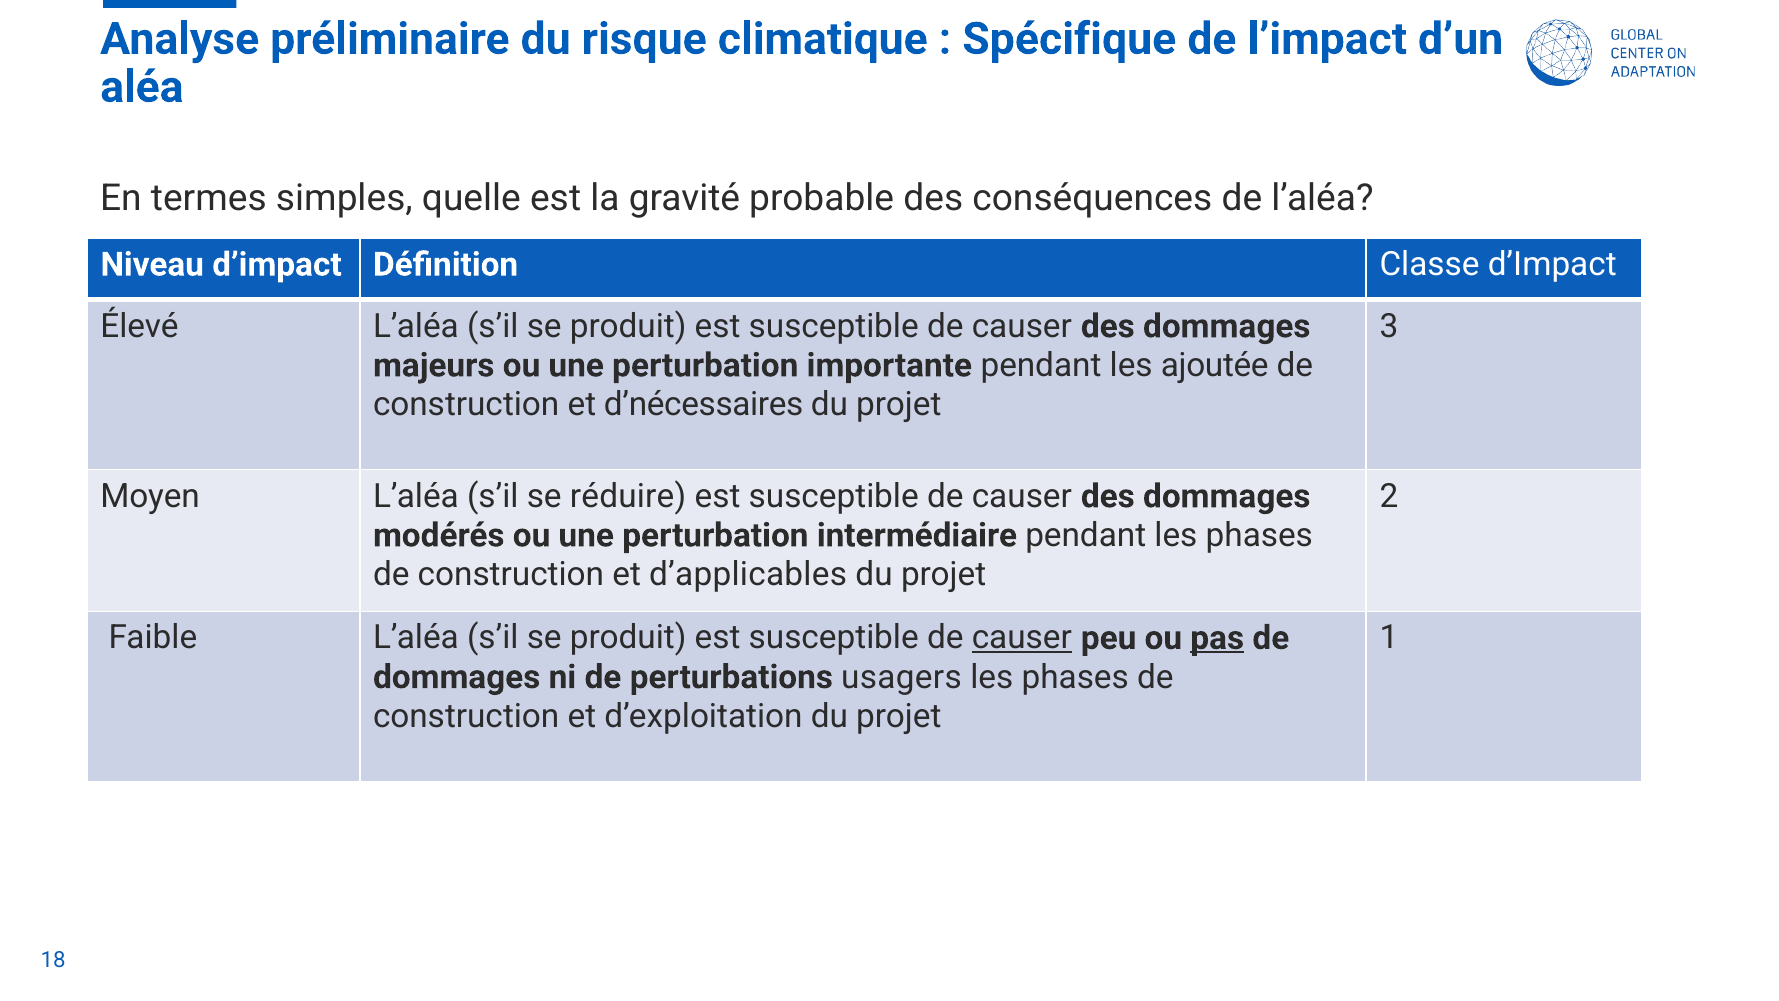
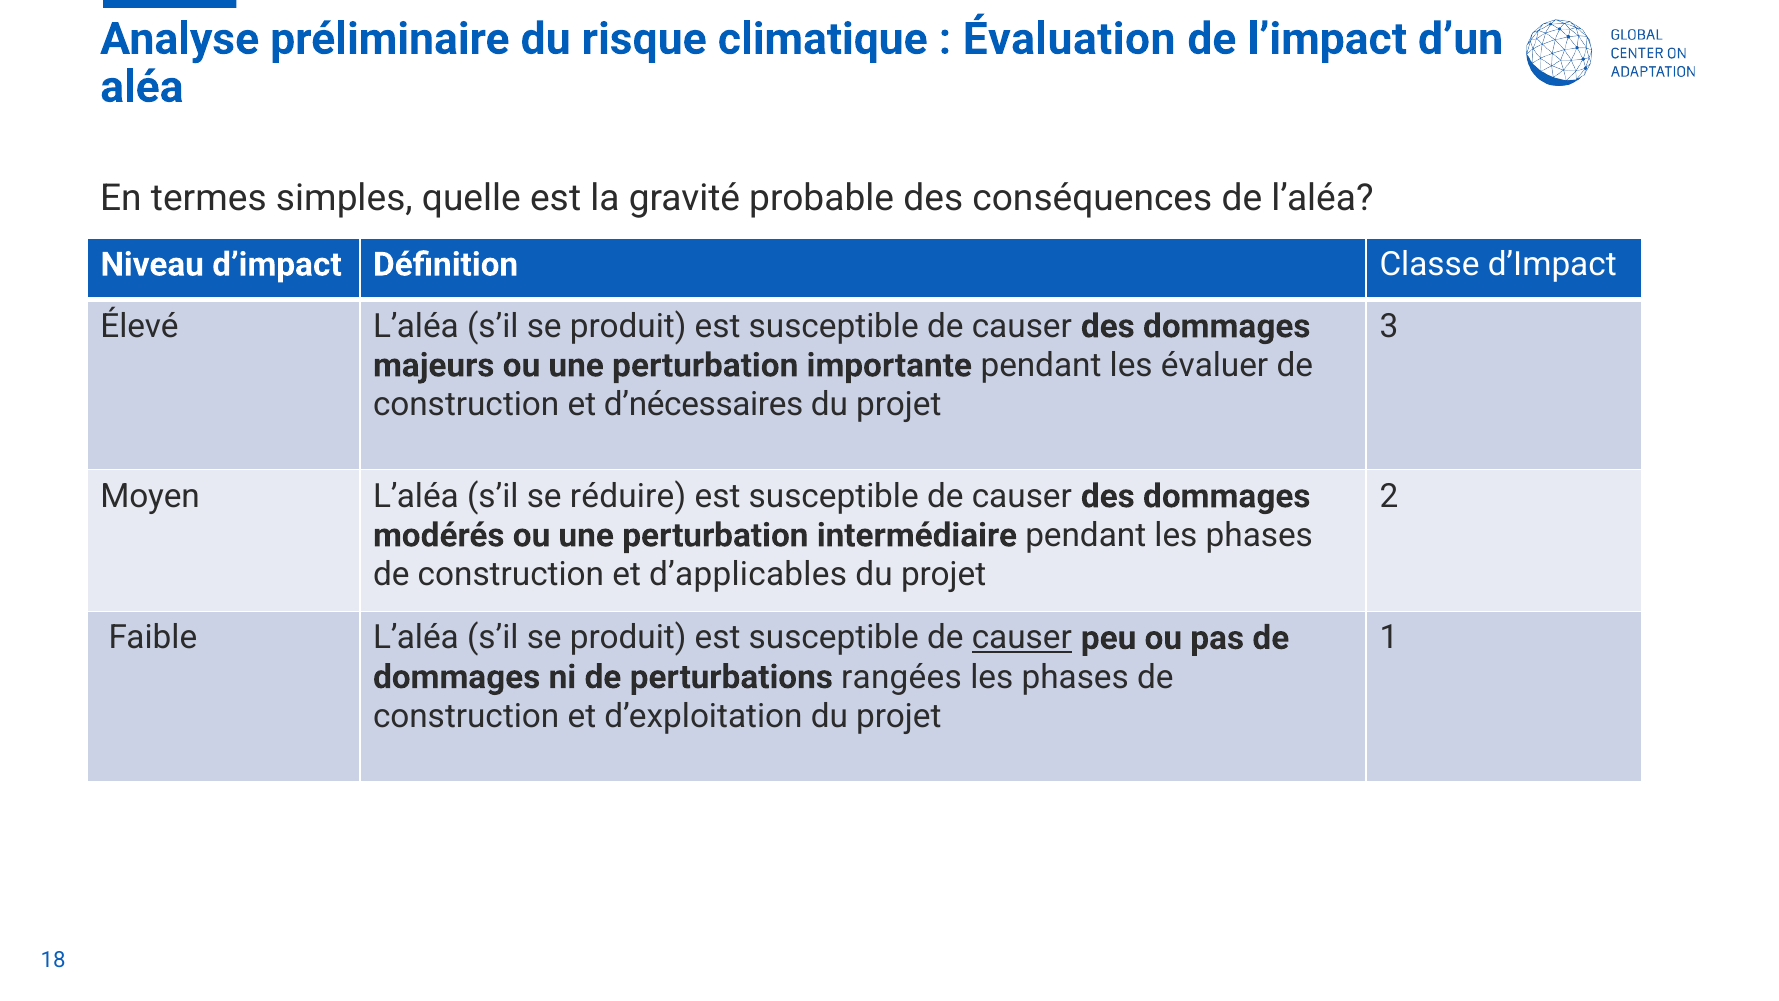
Spécifique: Spécifique -> Évaluation
ajoutée: ajoutée -> évaluer
pas underline: present -> none
usagers: usagers -> rangées
